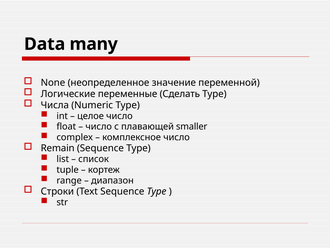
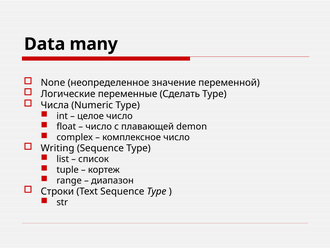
smaller: smaller -> demon
Remain: Remain -> Writing
